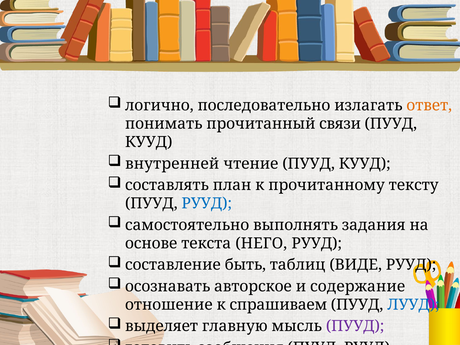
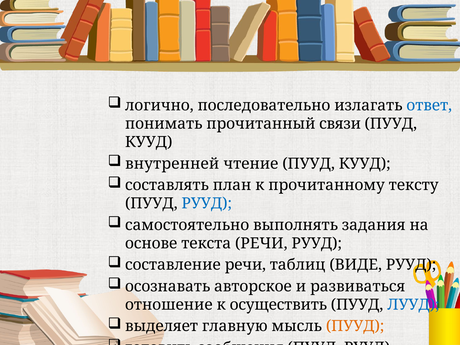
ответ colour: orange -> blue
текста НЕГО: НЕГО -> РЕЧИ
составление быть: быть -> речи
содержание: содержание -> развиваться
спрашиваем: спрашиваем -> осуществить
ПУУД at (355, 326) colour: purple -> orange
